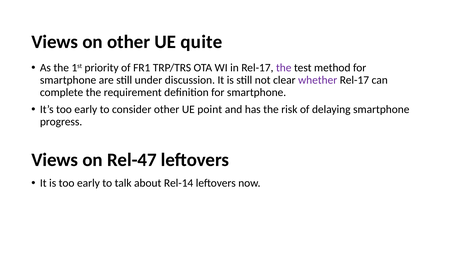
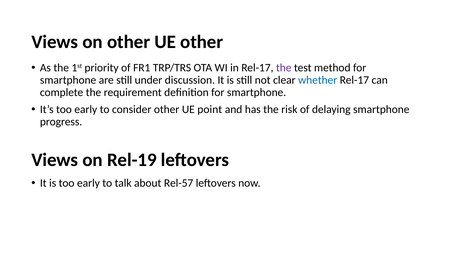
UE quite: quite -> other
whether colour: purple -> blue
Rel-47: Rel-47 -> Rel-19
Rel-14: Rel-14 -> Rel-57
